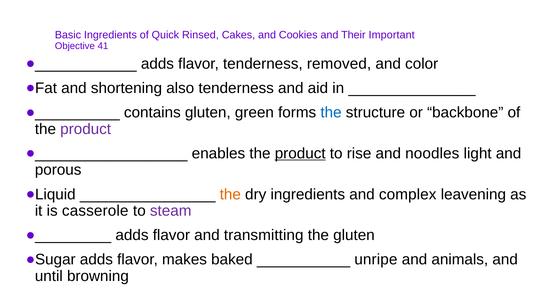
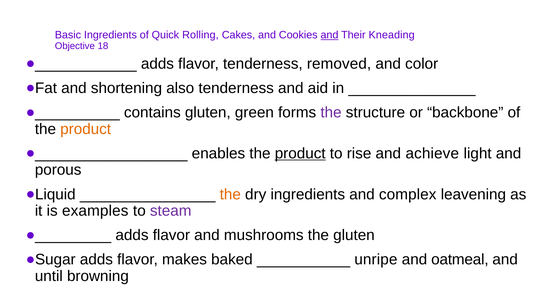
Rinsed: Rinsed -> Rolling
and at (329, 35) underline: none -> present
Important: Important -> Kneading
41: 41 -> 18
the at (331, 112) colour: blue -> purple
product at (86, 129) colour: purple -> orange
noodles: noodles -> achieve
casserole: casserole -> examples
transmitting: transmitting -> mushrooms
animals: animals -> oatmeal
